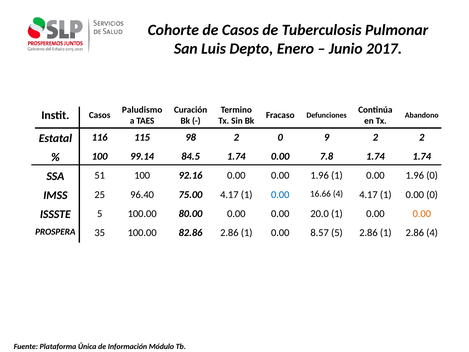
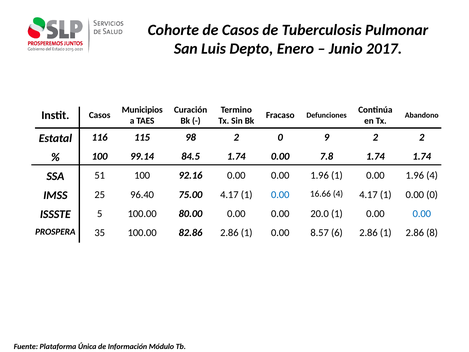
Paludismo: Paludismo -> Municipios
1.96 0: 0 -> 4
0.00 at (422, 213) colour: orange -> blue
8.57 5: 5 -> 6
2.86 4: 4 -> 8
